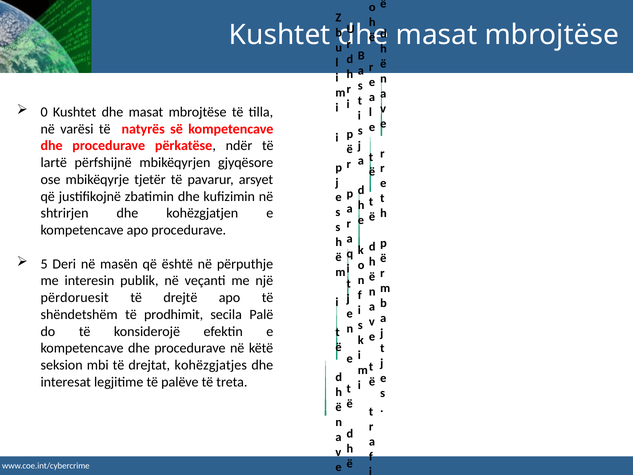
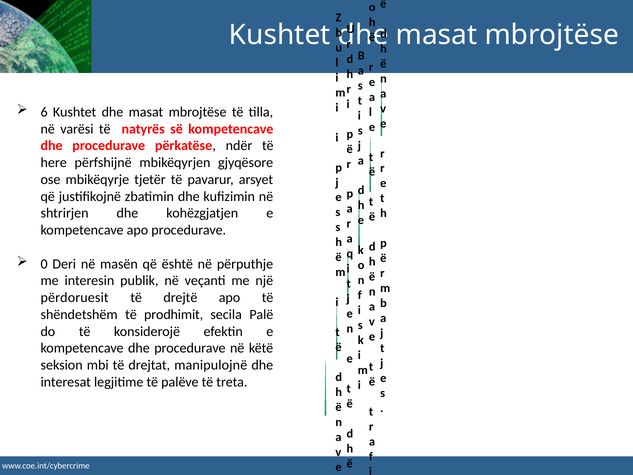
0: 0 -> 6
lartë: lartë -> here
5: 5 -> 0
kohëzgjatjes: kohëzgjatjes -> manipulojnë
